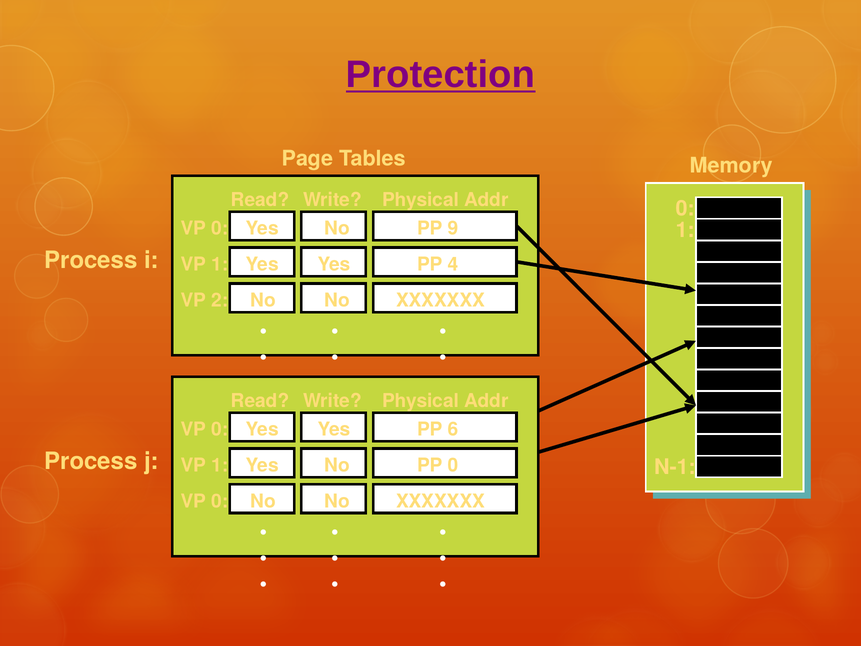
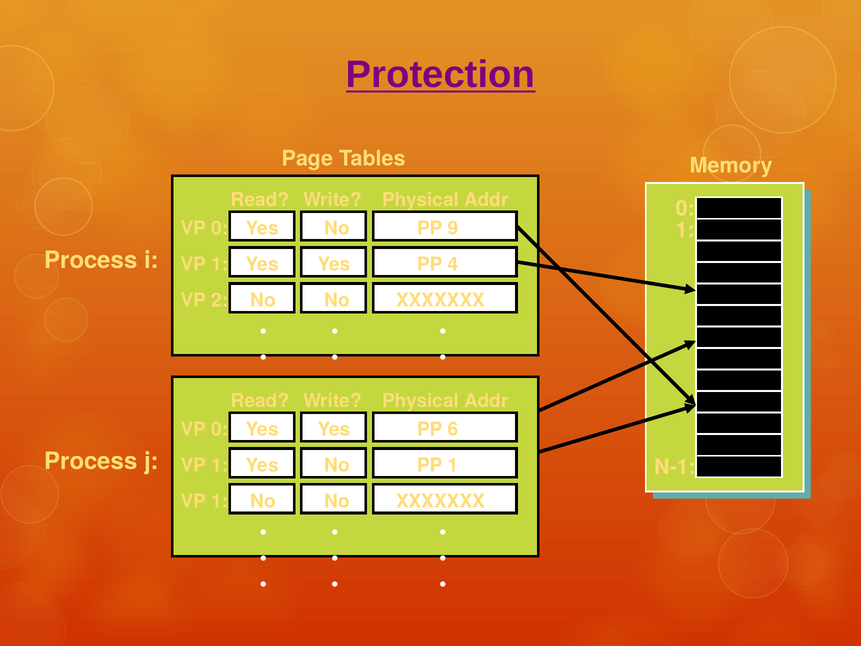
PP 0: 0 -> 1
0 at (220, 501): 0 -> 1
